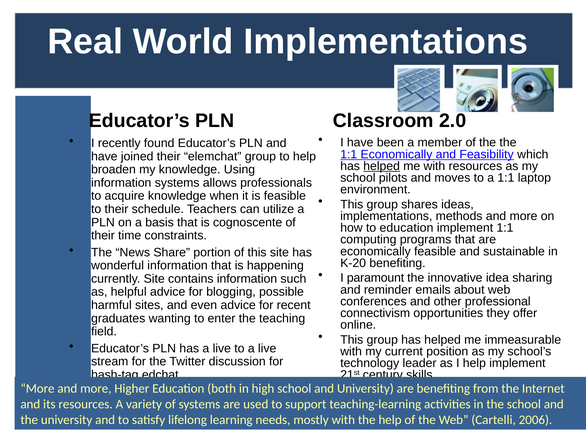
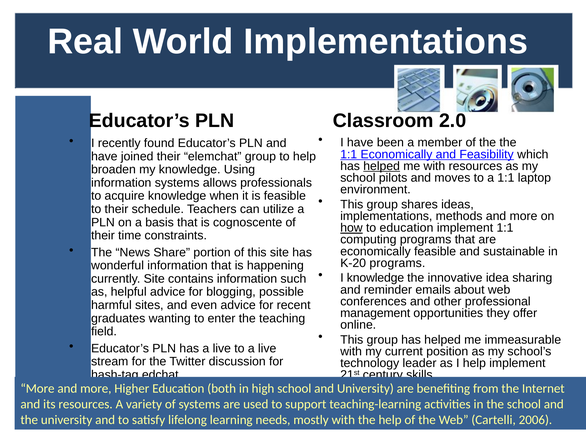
how underline: none -> present
K-20 benefiting: benefiting -> programs
I paramount: paramount -> knowledge
connectivism: connectivism -> management
